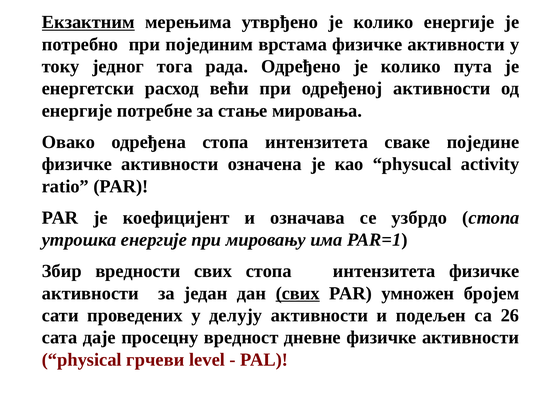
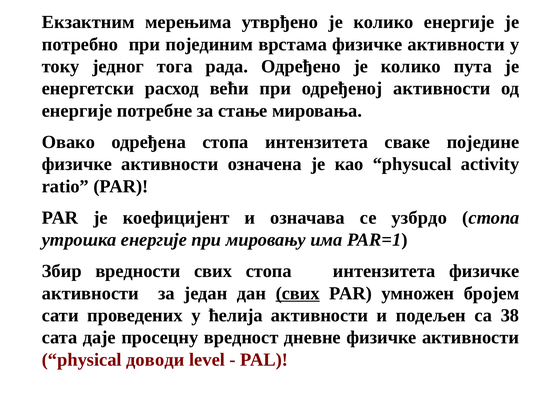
Екзактним underline: present -> none
делују: делују -> ћелија
26: 26 -> 38
грчеви: грчеви -> доводи
